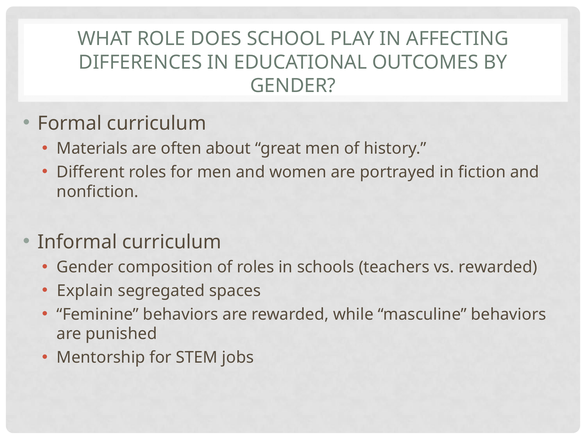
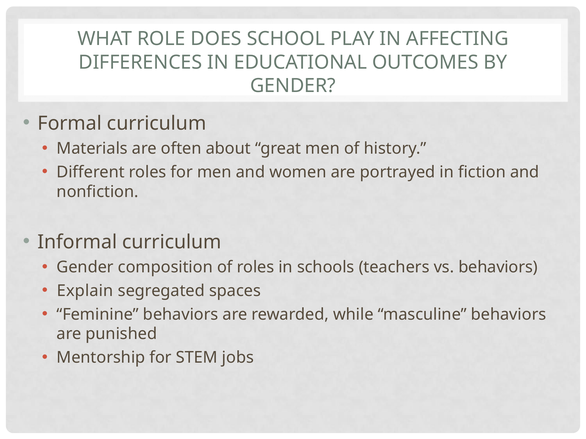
vs rewarded: rewarded -> behaviors
